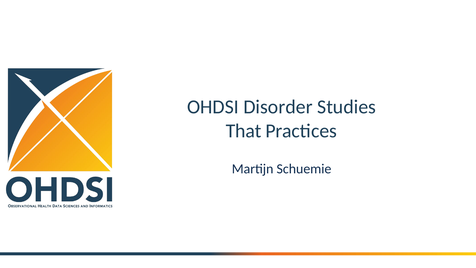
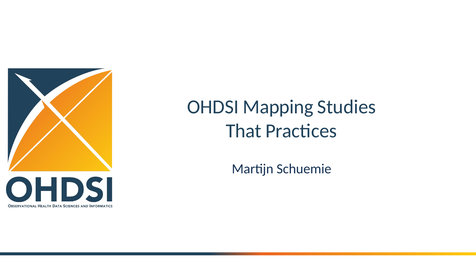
Disorder: Disorder -> Mapping
